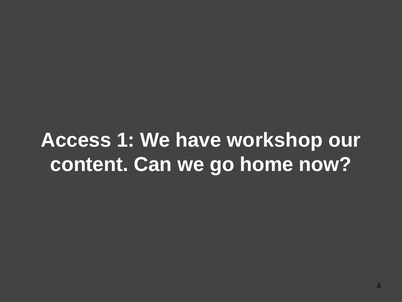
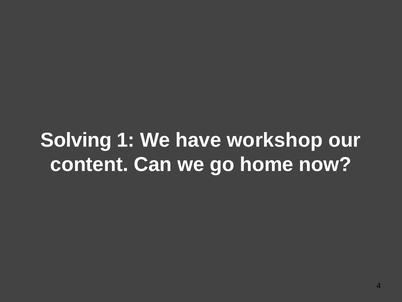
Access: Access -> Solving
